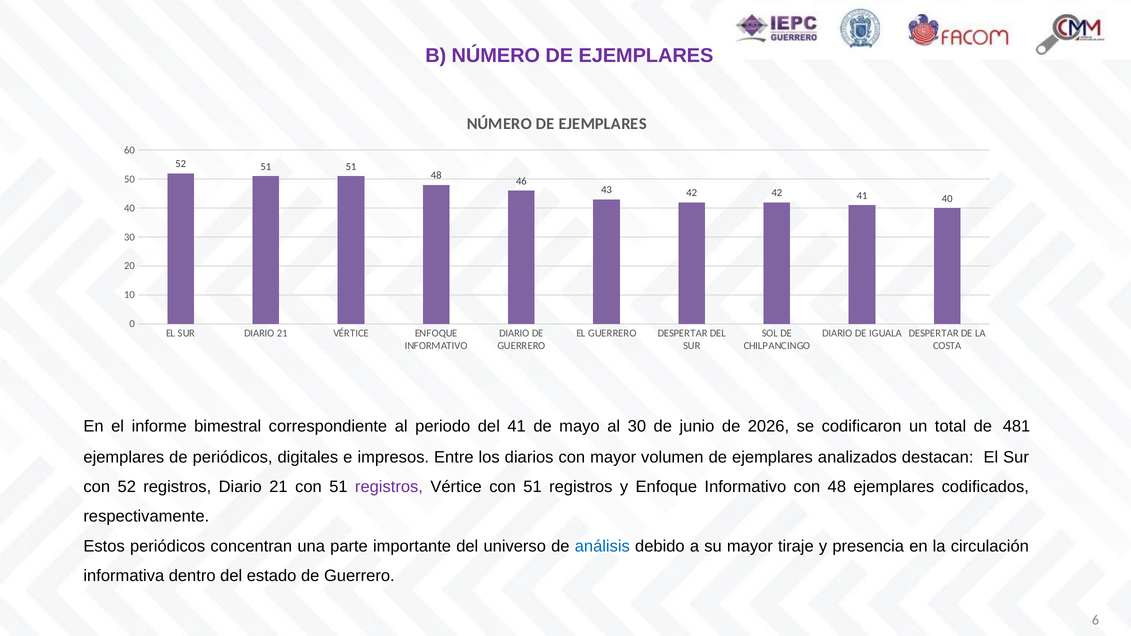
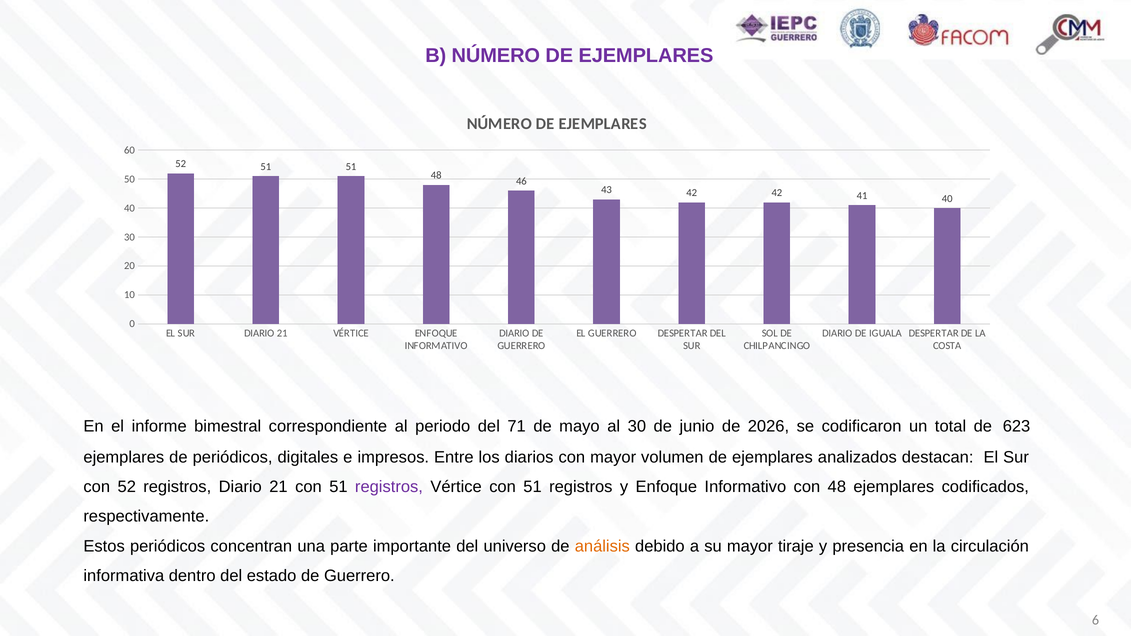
del 41: 41 -> 71
481: 481 -> 623
análisis colour: blue -> orange
